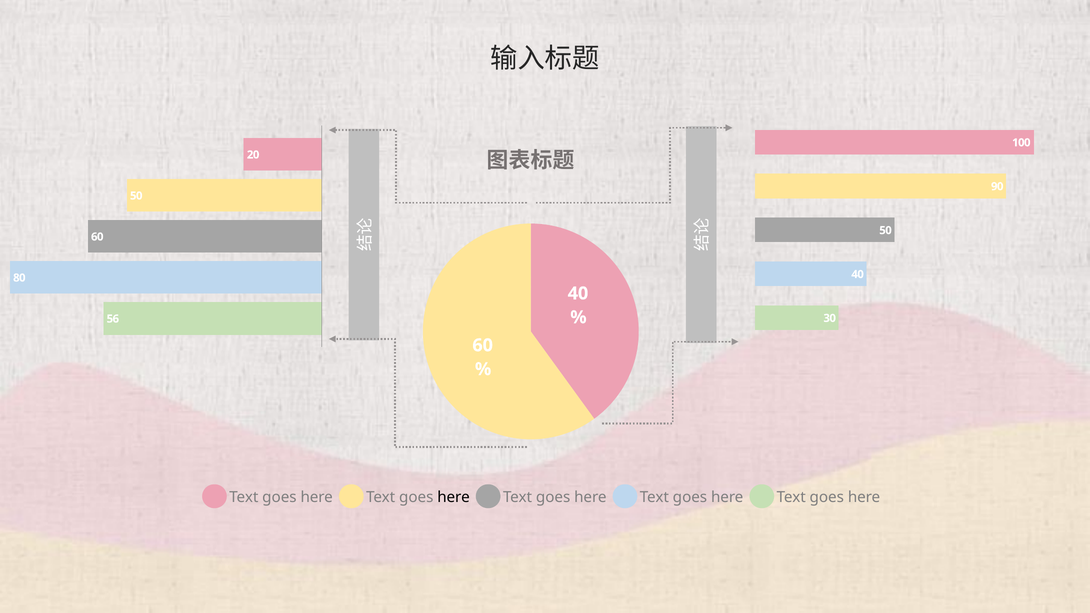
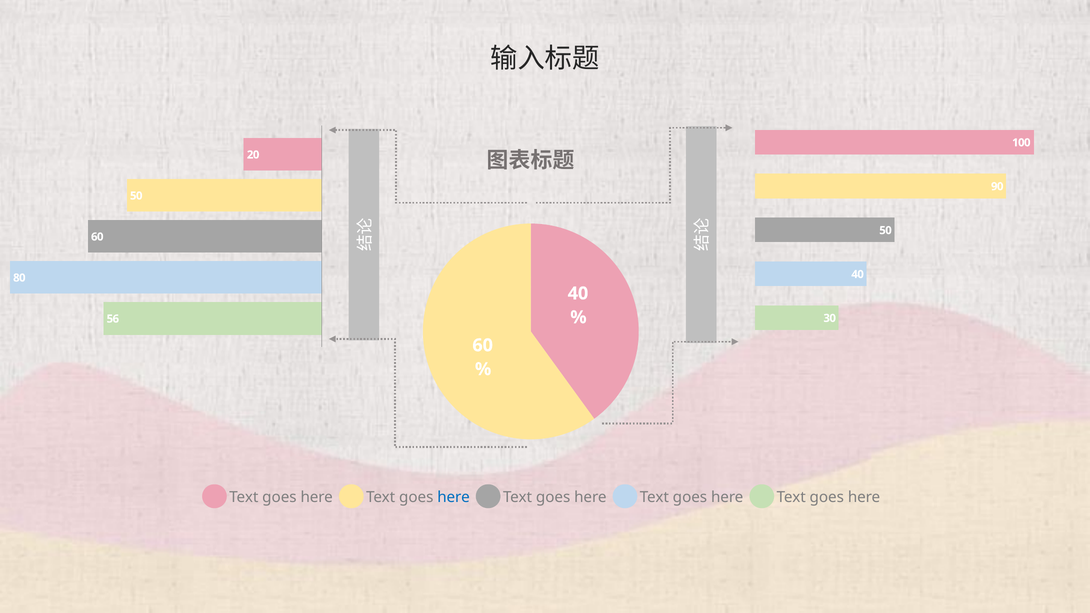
here at (454, 497) colour: black -> blue
